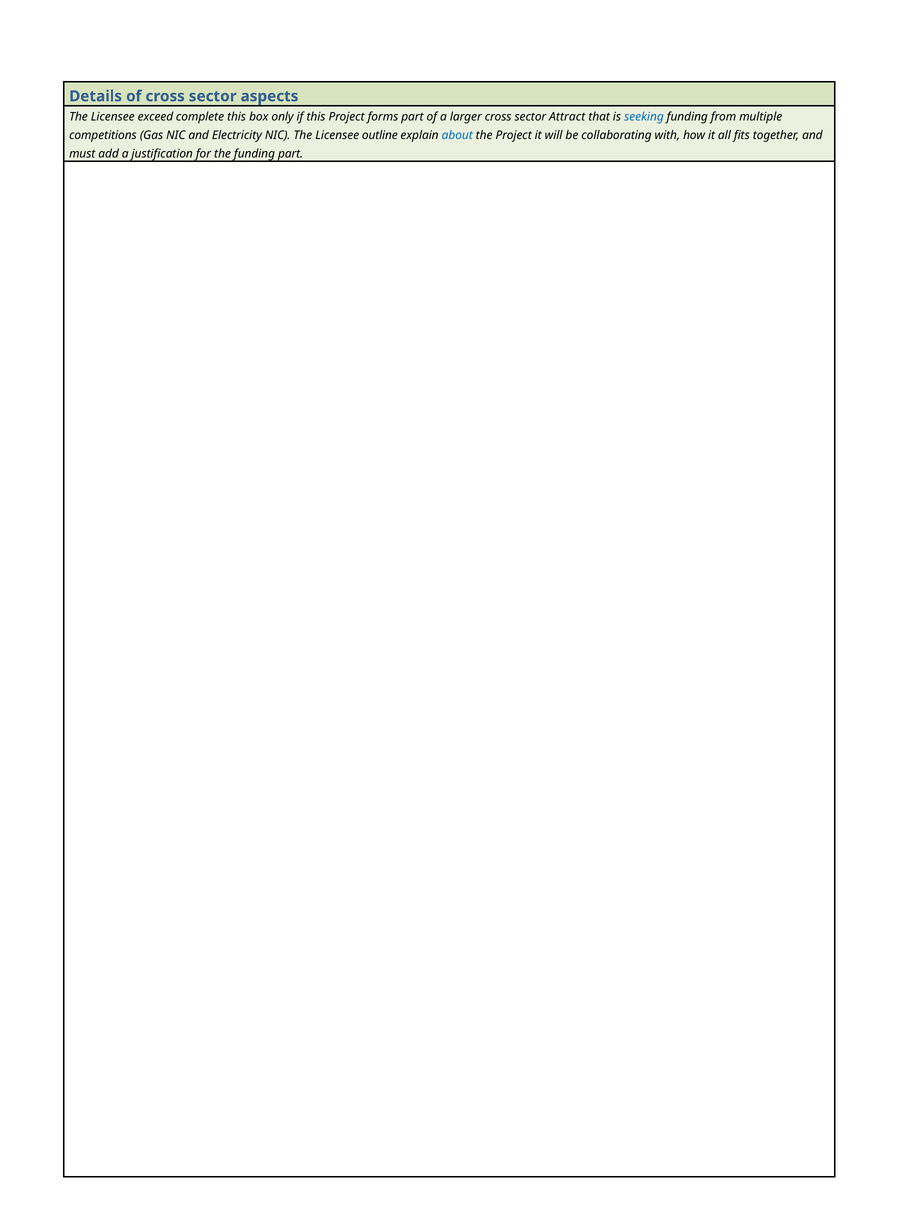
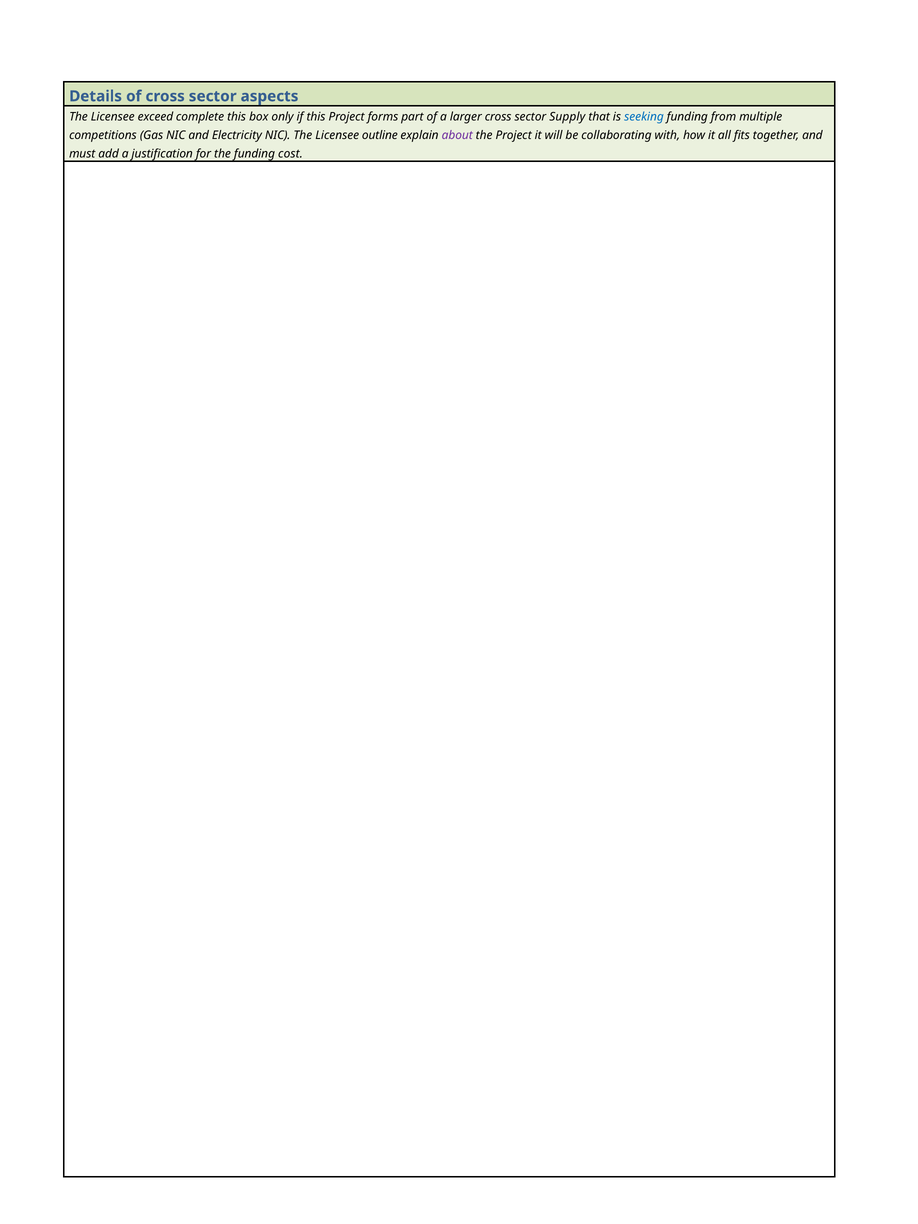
Attract: Attract -> Supply
about colour: blue -> purple
funding part: part -> cost
